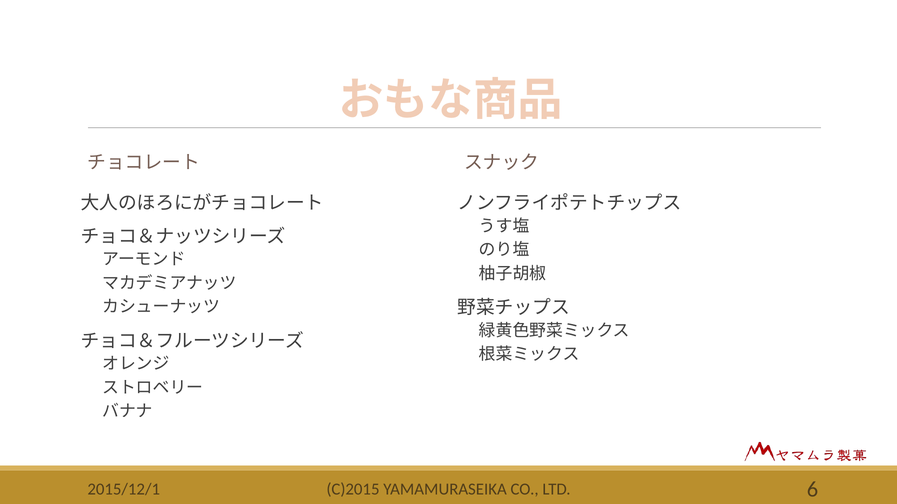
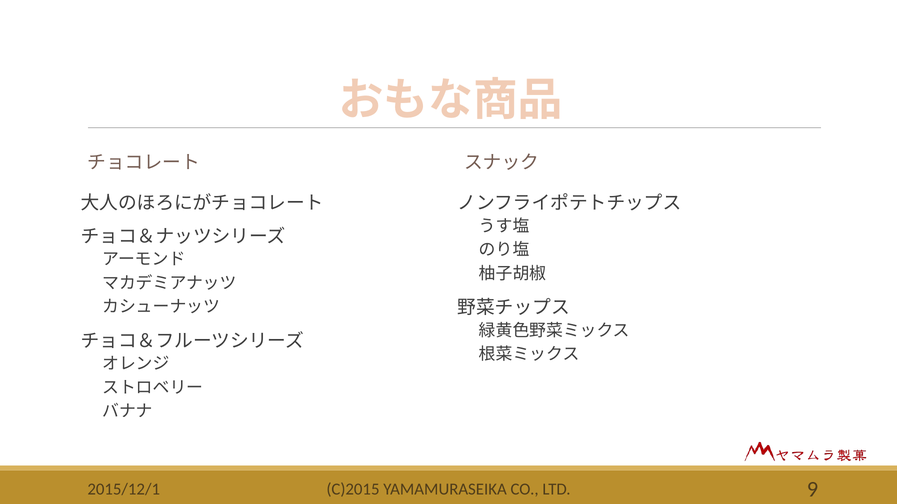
6: 6 -> 9
